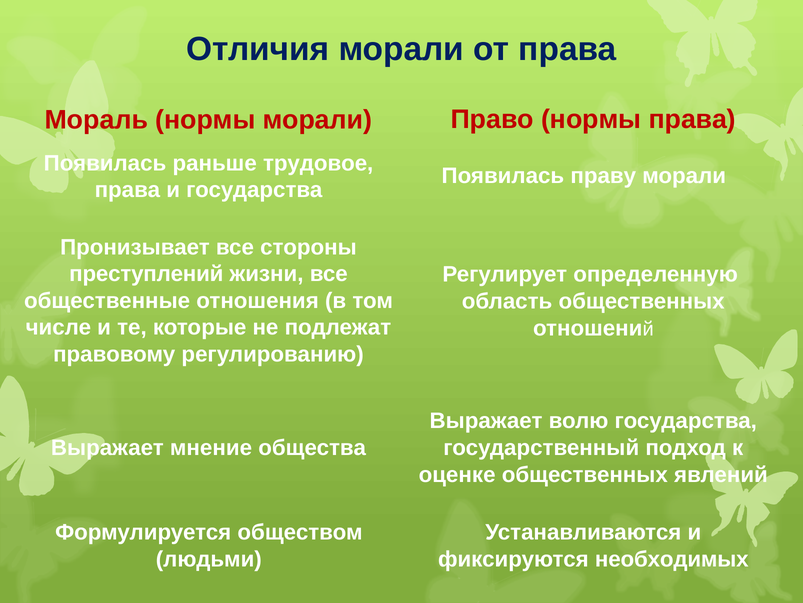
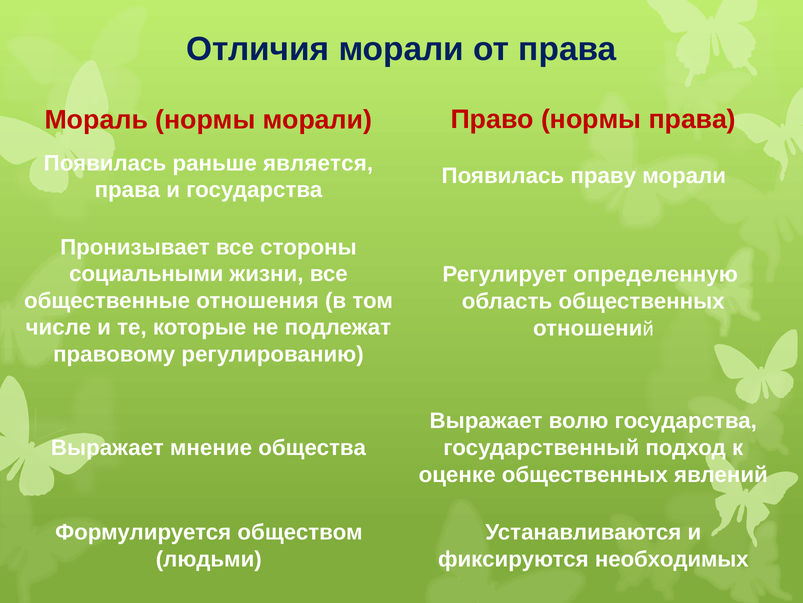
трудовое: трудовое -> является
преступлений: преступлений -> социальными
